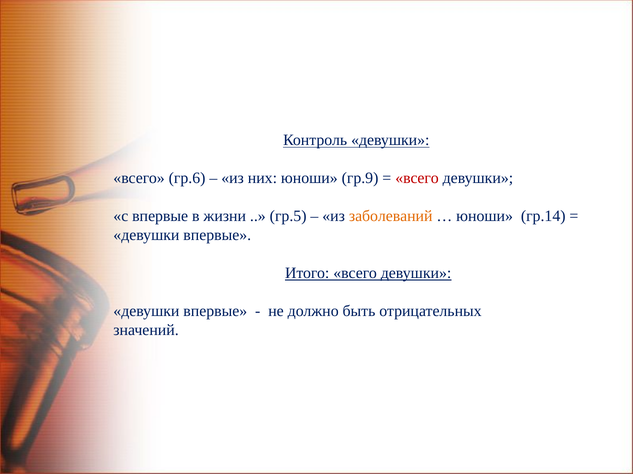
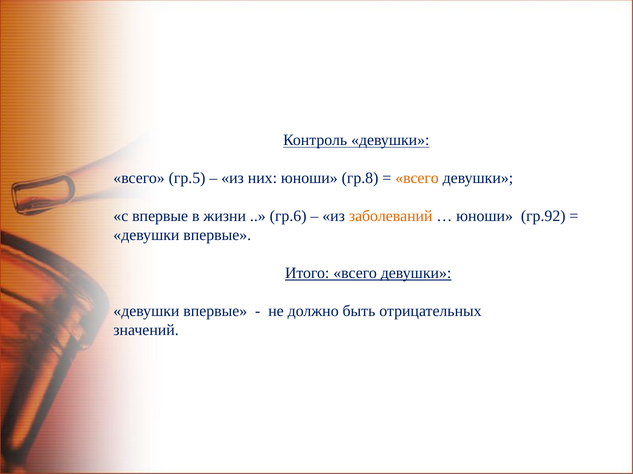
гр.6: гр.6 -> гр.5
гр.9: гр.9 -> гр.8
всего at (417, 178) colour: red -> orange
гр.5: гр.5 -> гр.6
гр.14: гр.14 -> гр.92
